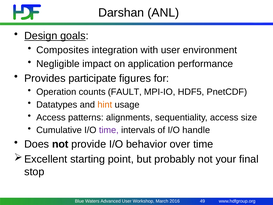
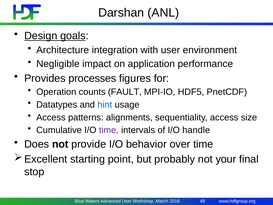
Composites: Composites -> Architecture
participate: participate -> processes
hint colour: orange -> blue
